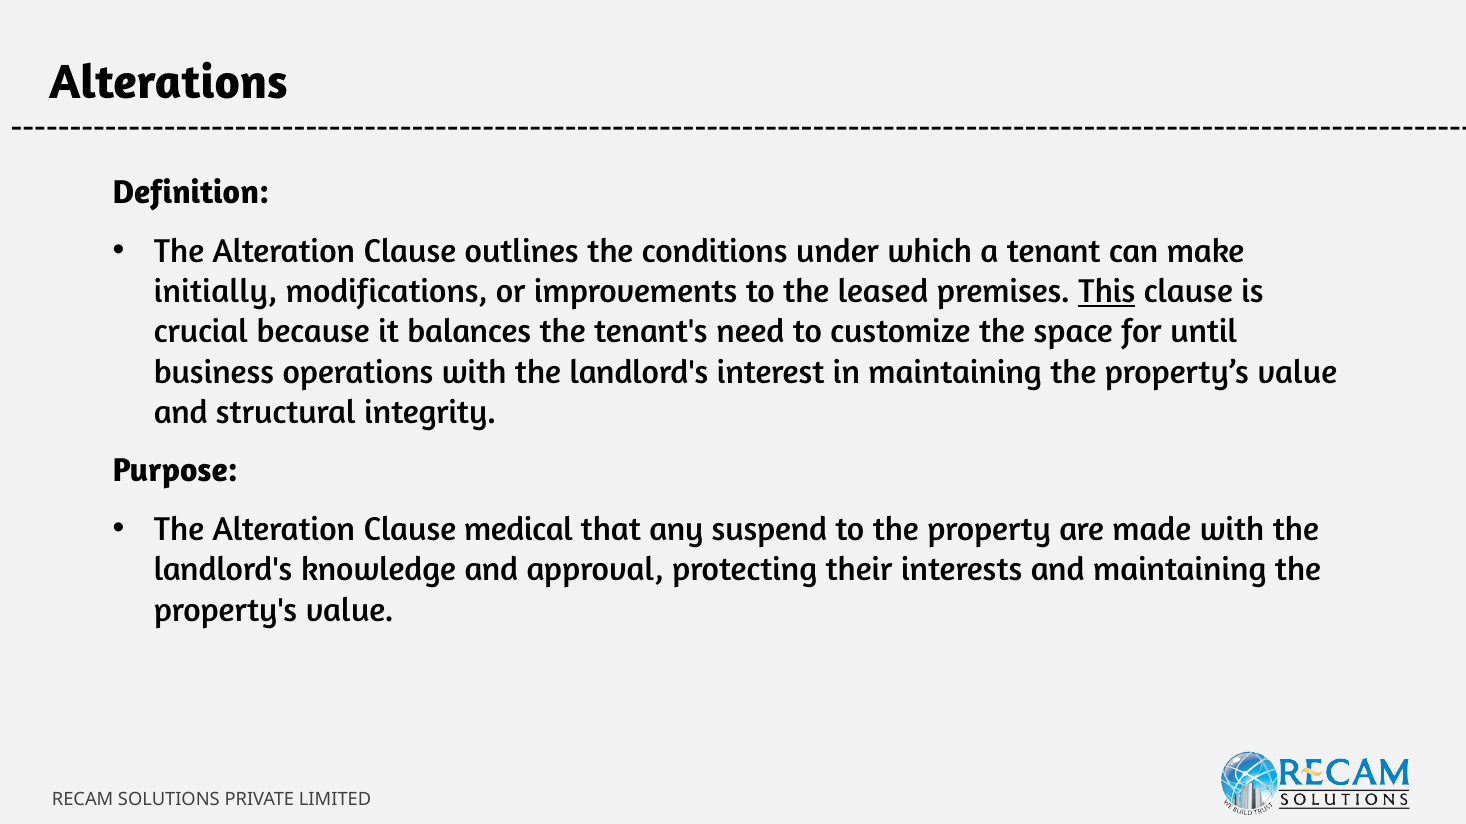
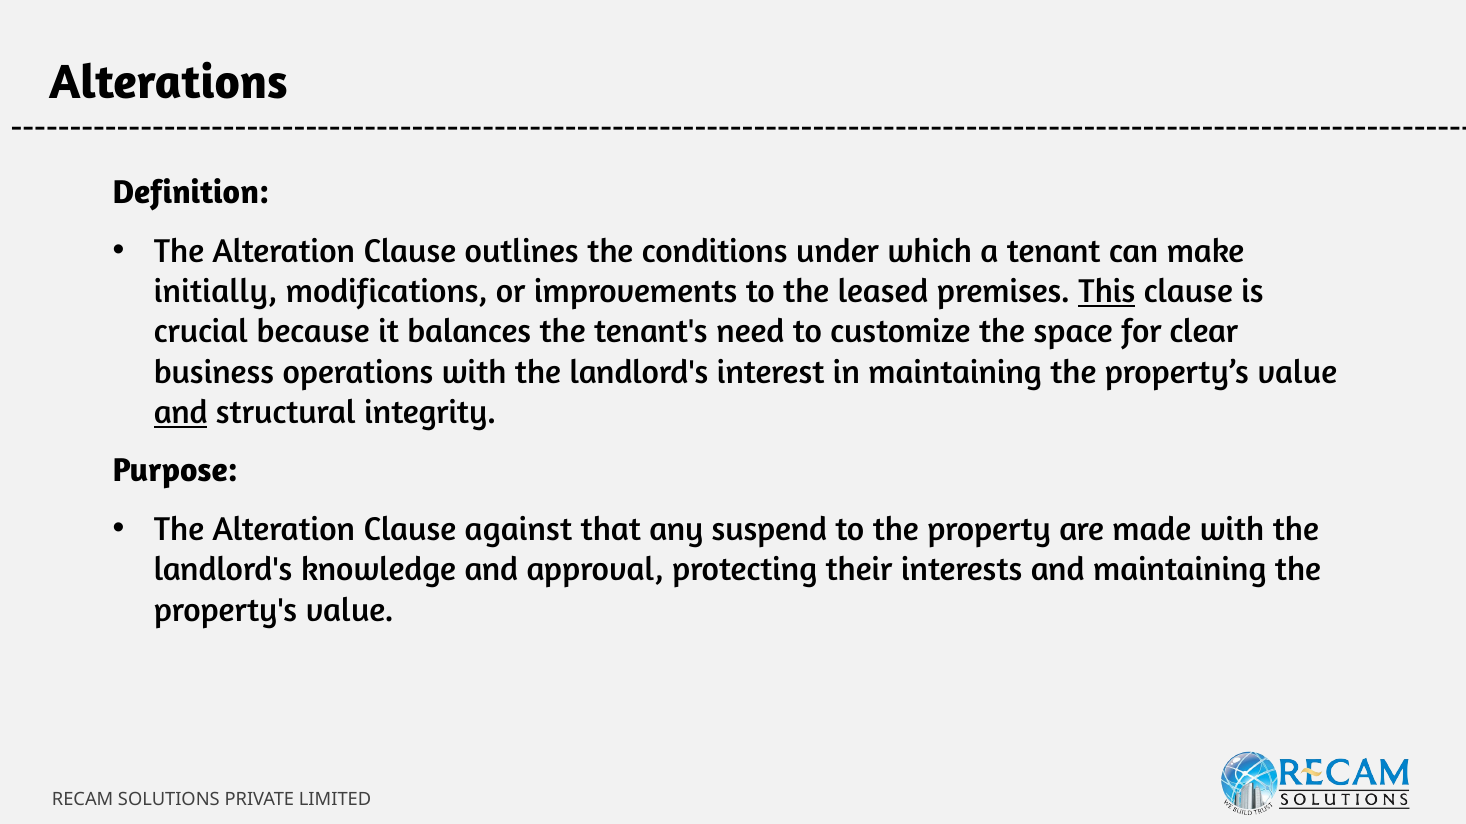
until: until -> clear
and at (181, 413) underline: none -> present
medical: medical -> against
